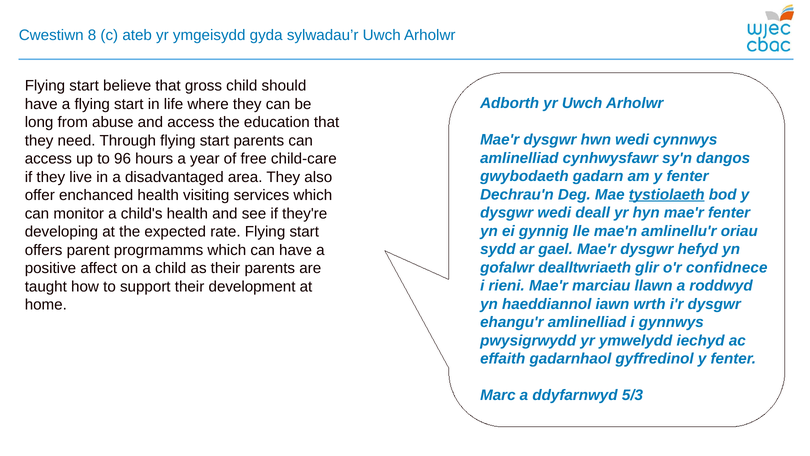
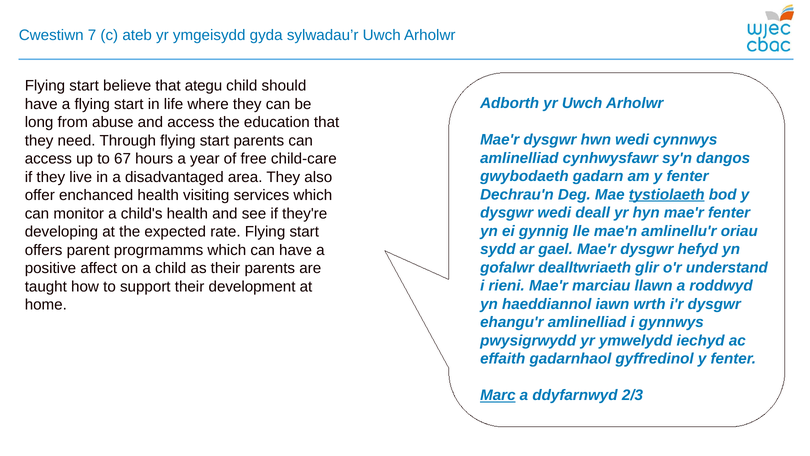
8: 8 -> 7
gross: gross -> ategu
96: 96 -> 67
confidnece: confidnece -> understand
Marc underline: none -> present
5/3: 5/3 -> 2/3
